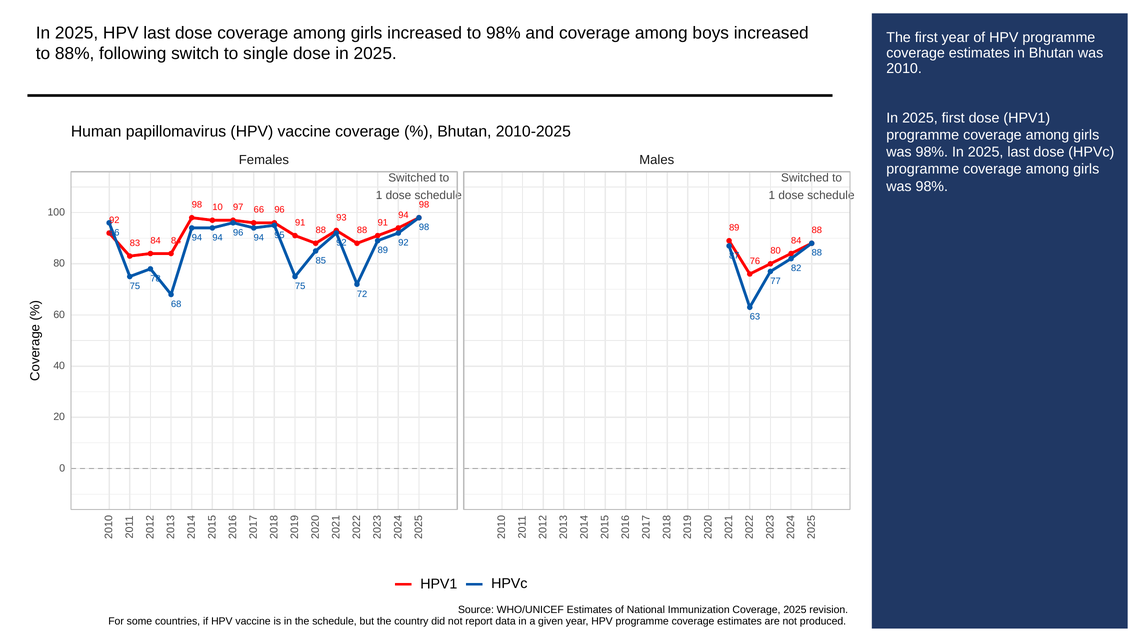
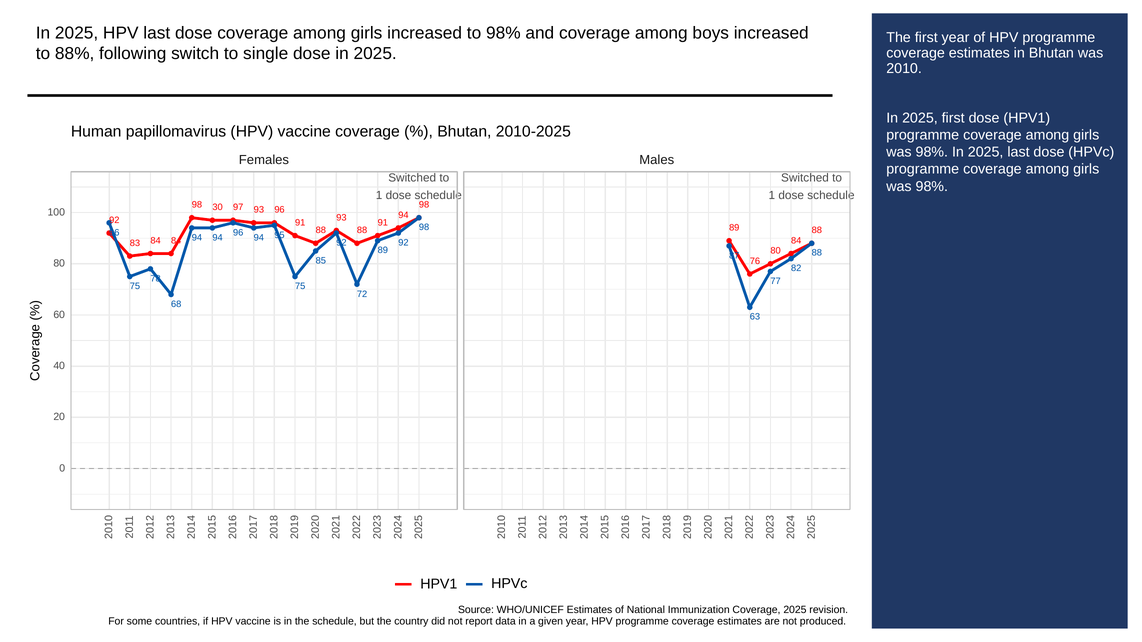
10: 10 -> 30
97 66: 66 -> 93
